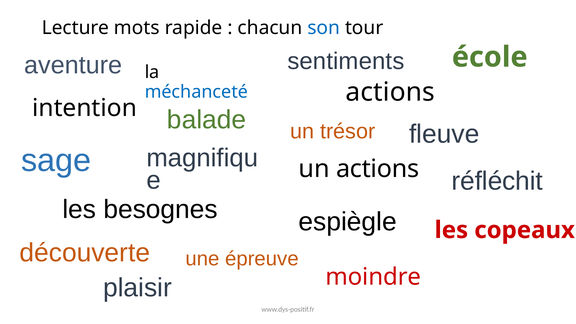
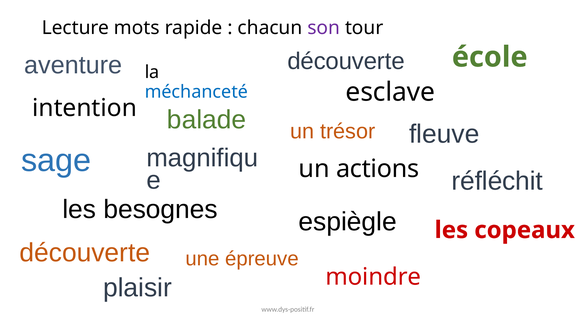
son colour: blue -> purple
sentiments at (346, 61): sentiments -> découverte
actions at (390, 92): actions -> esclave
